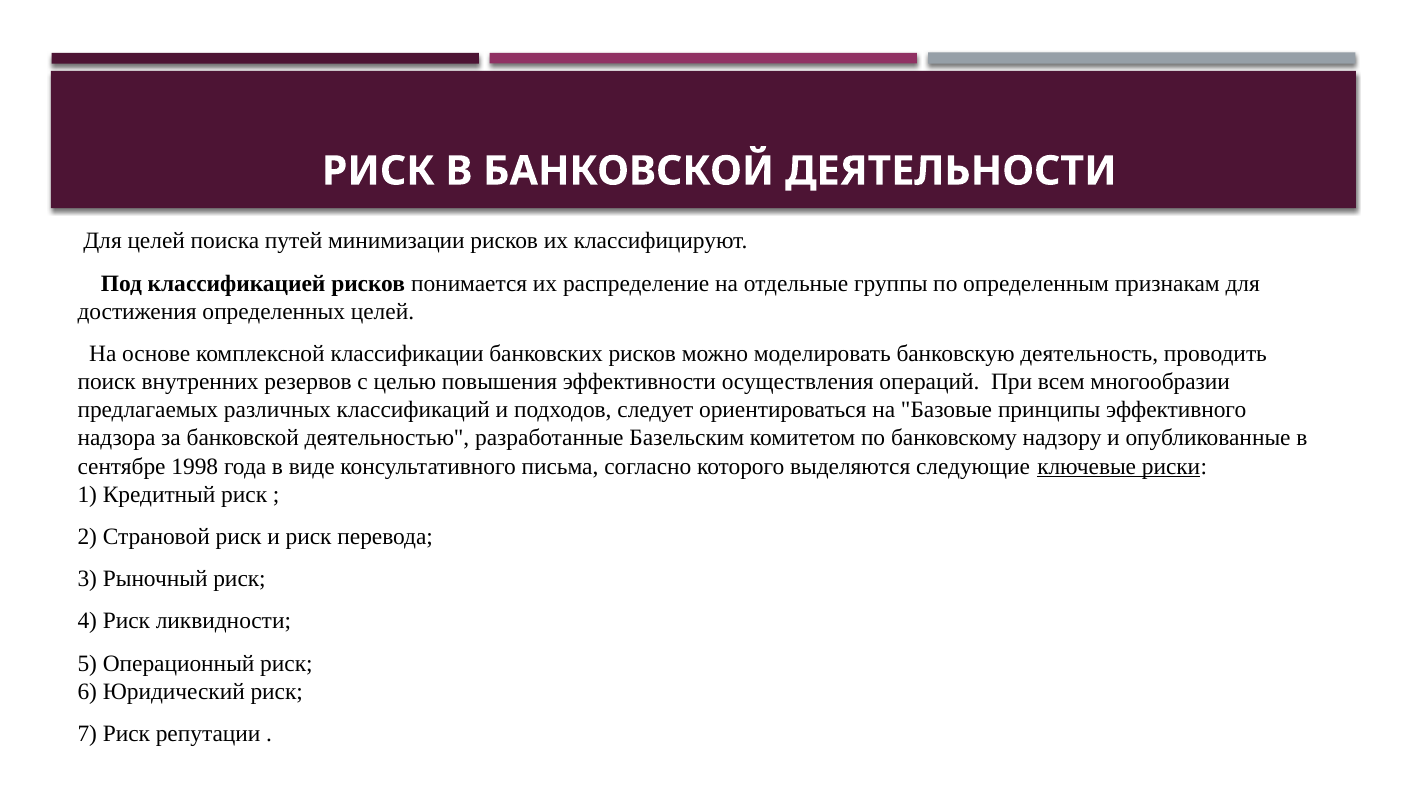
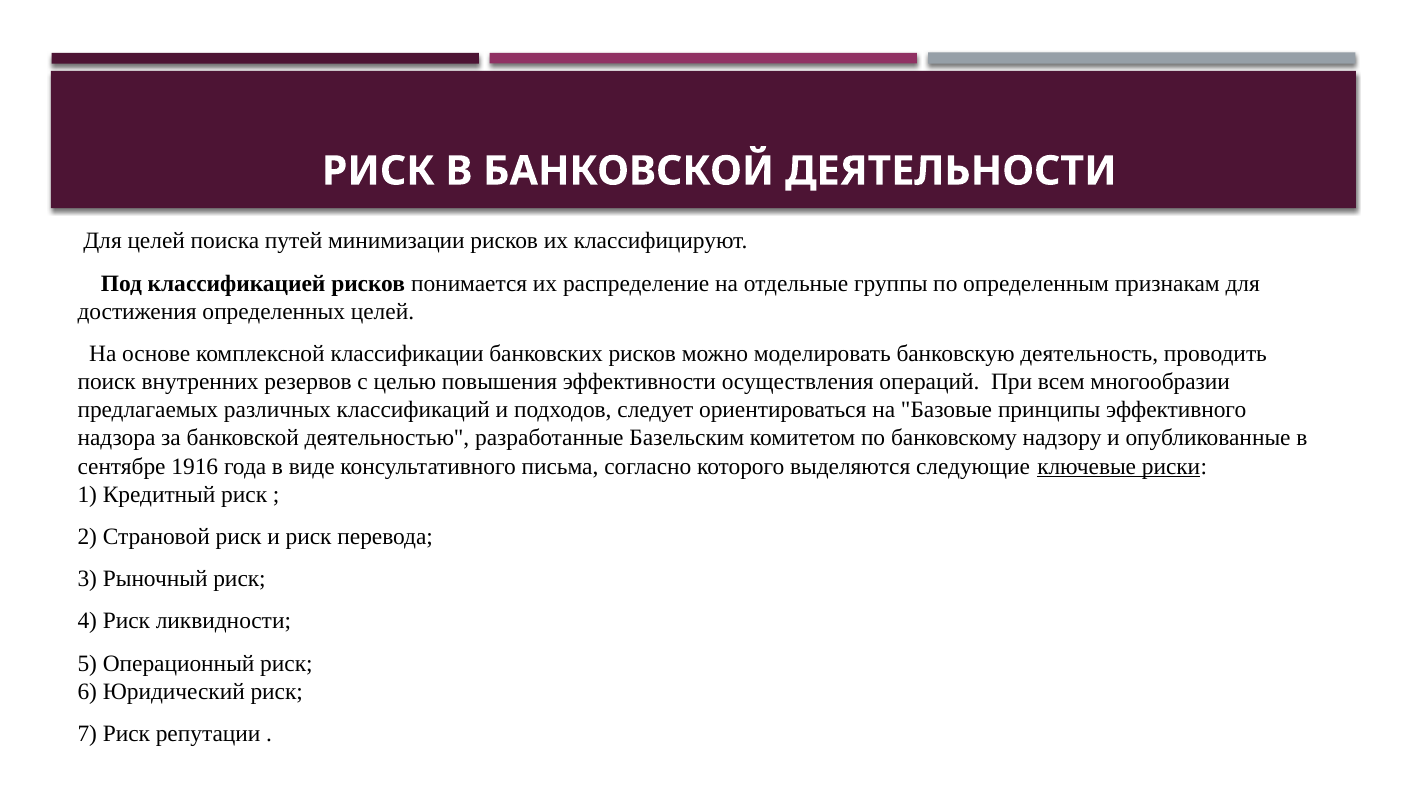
1998: 1998 -> 1916
